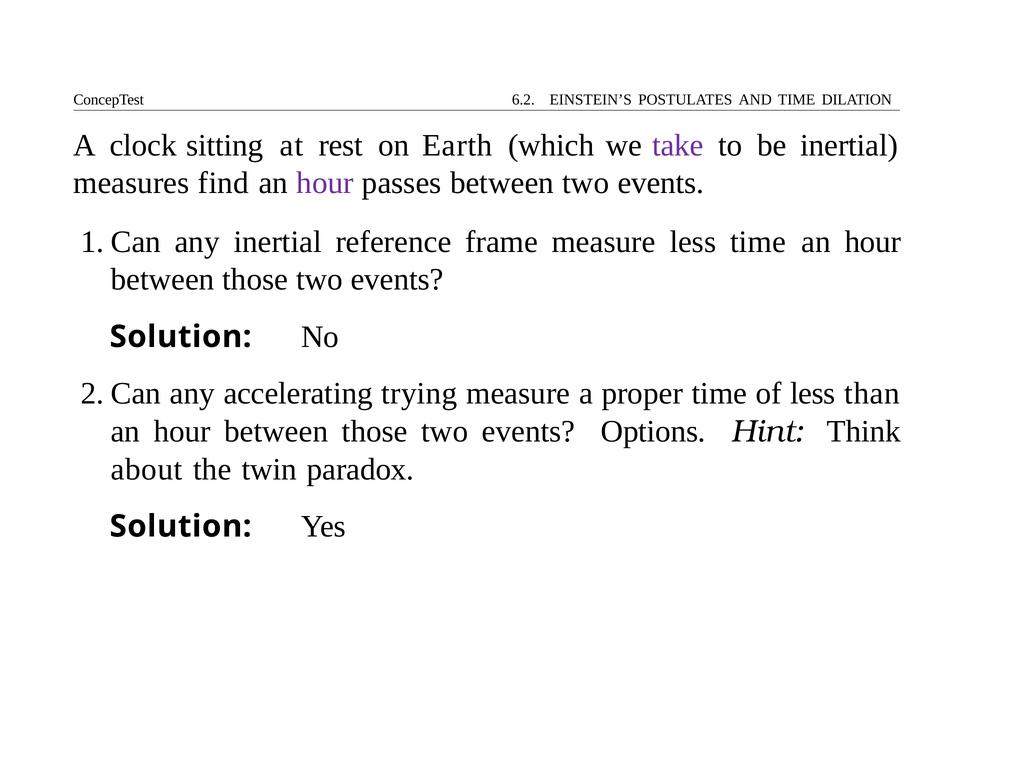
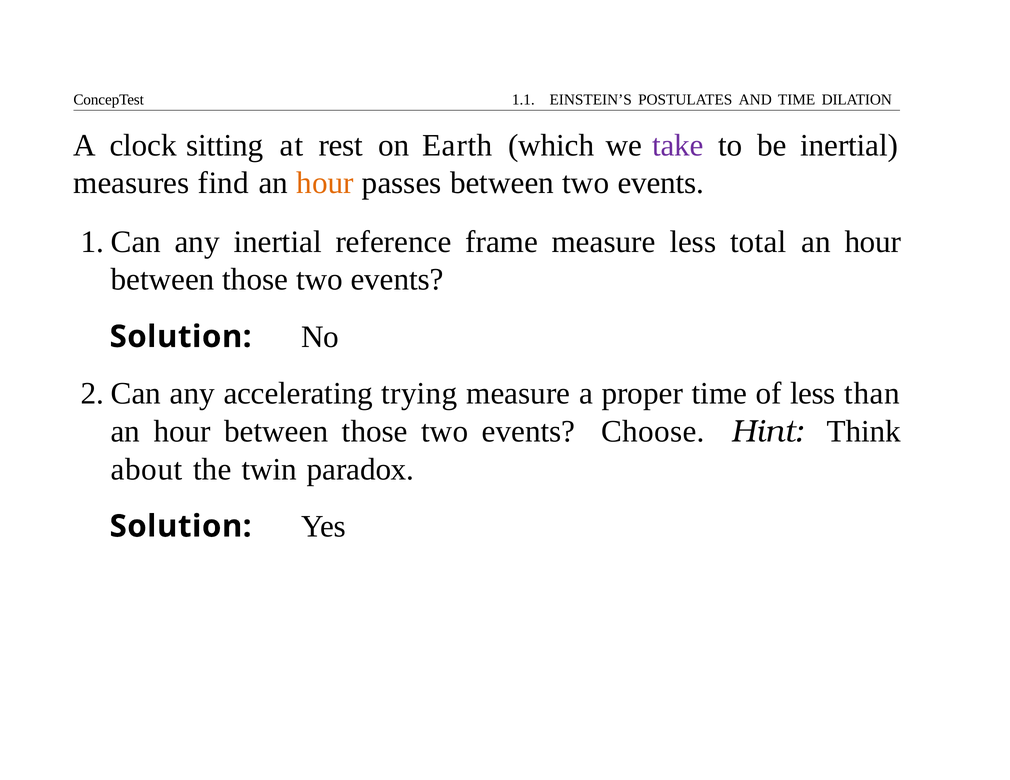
6.2: 6.2 -> 1.1
hour at (325, 183) colour: purple -> orange
less time: time -> total
Options: Options -> Choose
